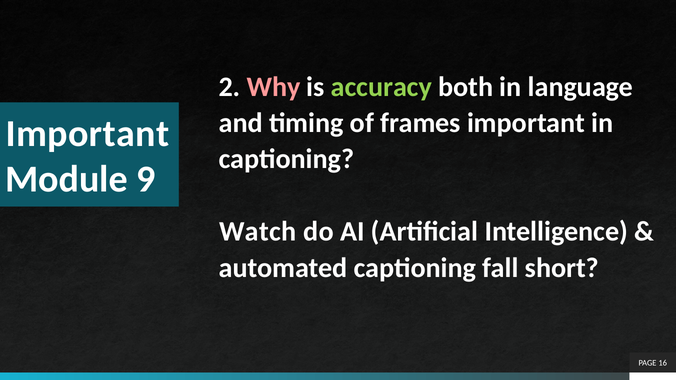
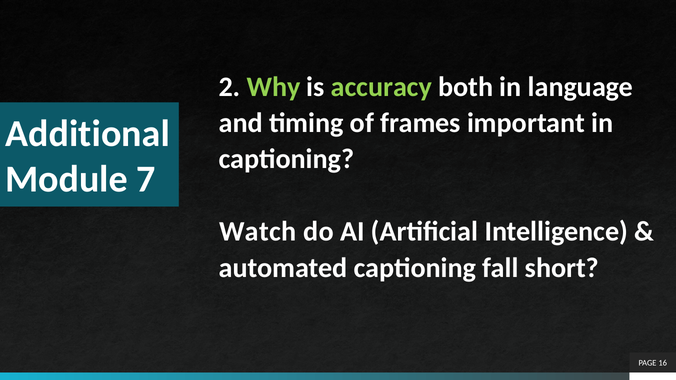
Why colour: pink -> light green
Important at (87, 134): Important -> Additional
9: 9 -> 7
